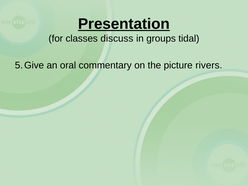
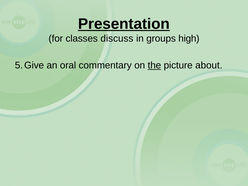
tidal: tidal -> high
the underline: none -> present
rivers: rivers -> about
